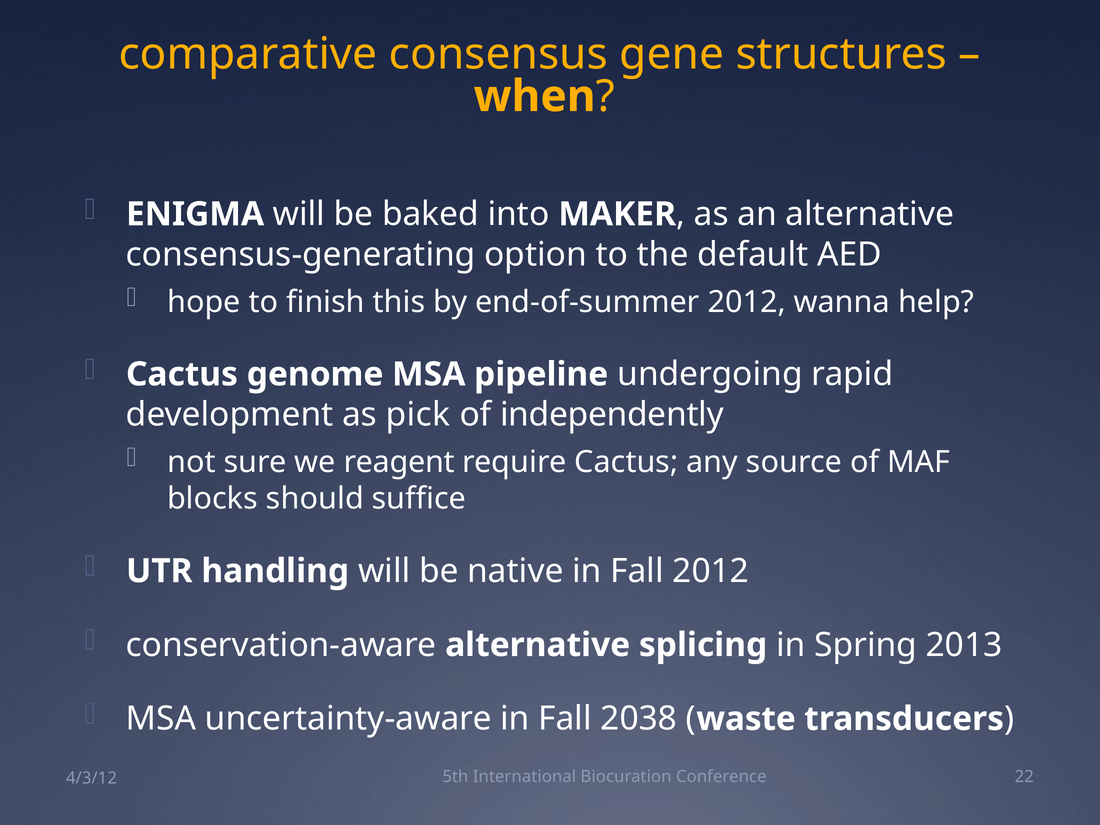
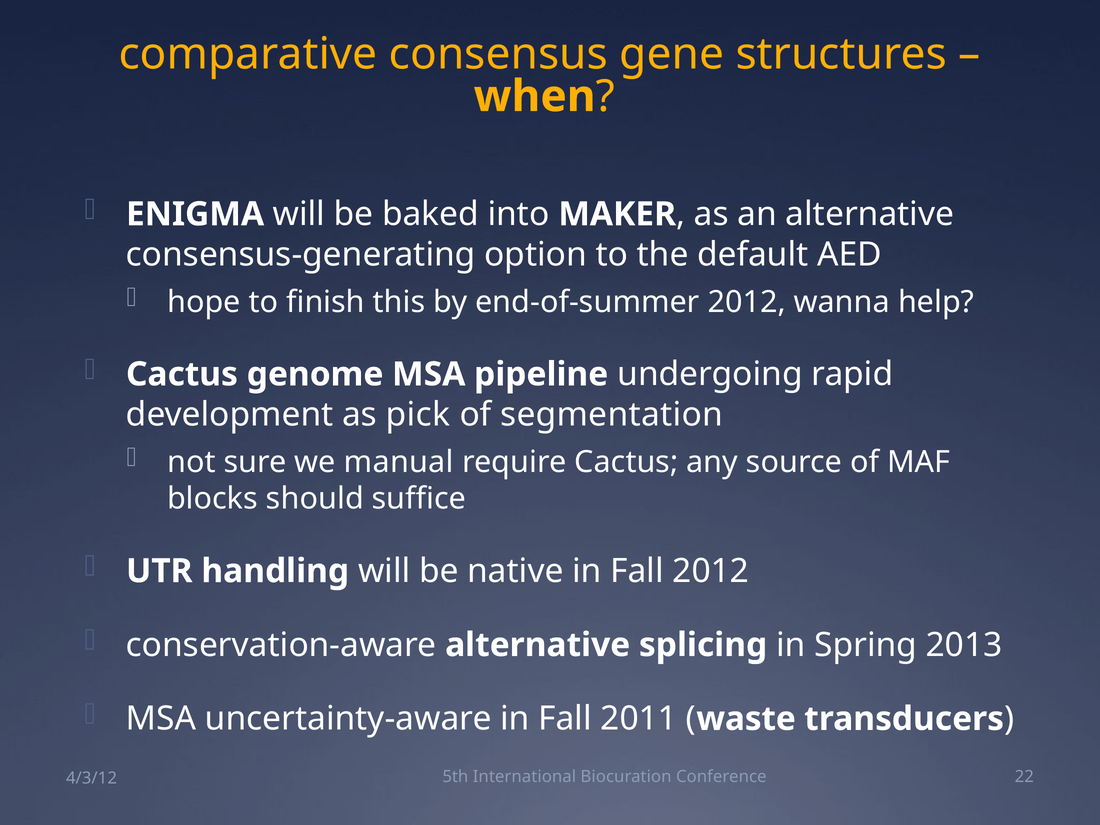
independently: independently -> segmentation
reagent: reagent -> manual
2038: 2038 -> 2011
